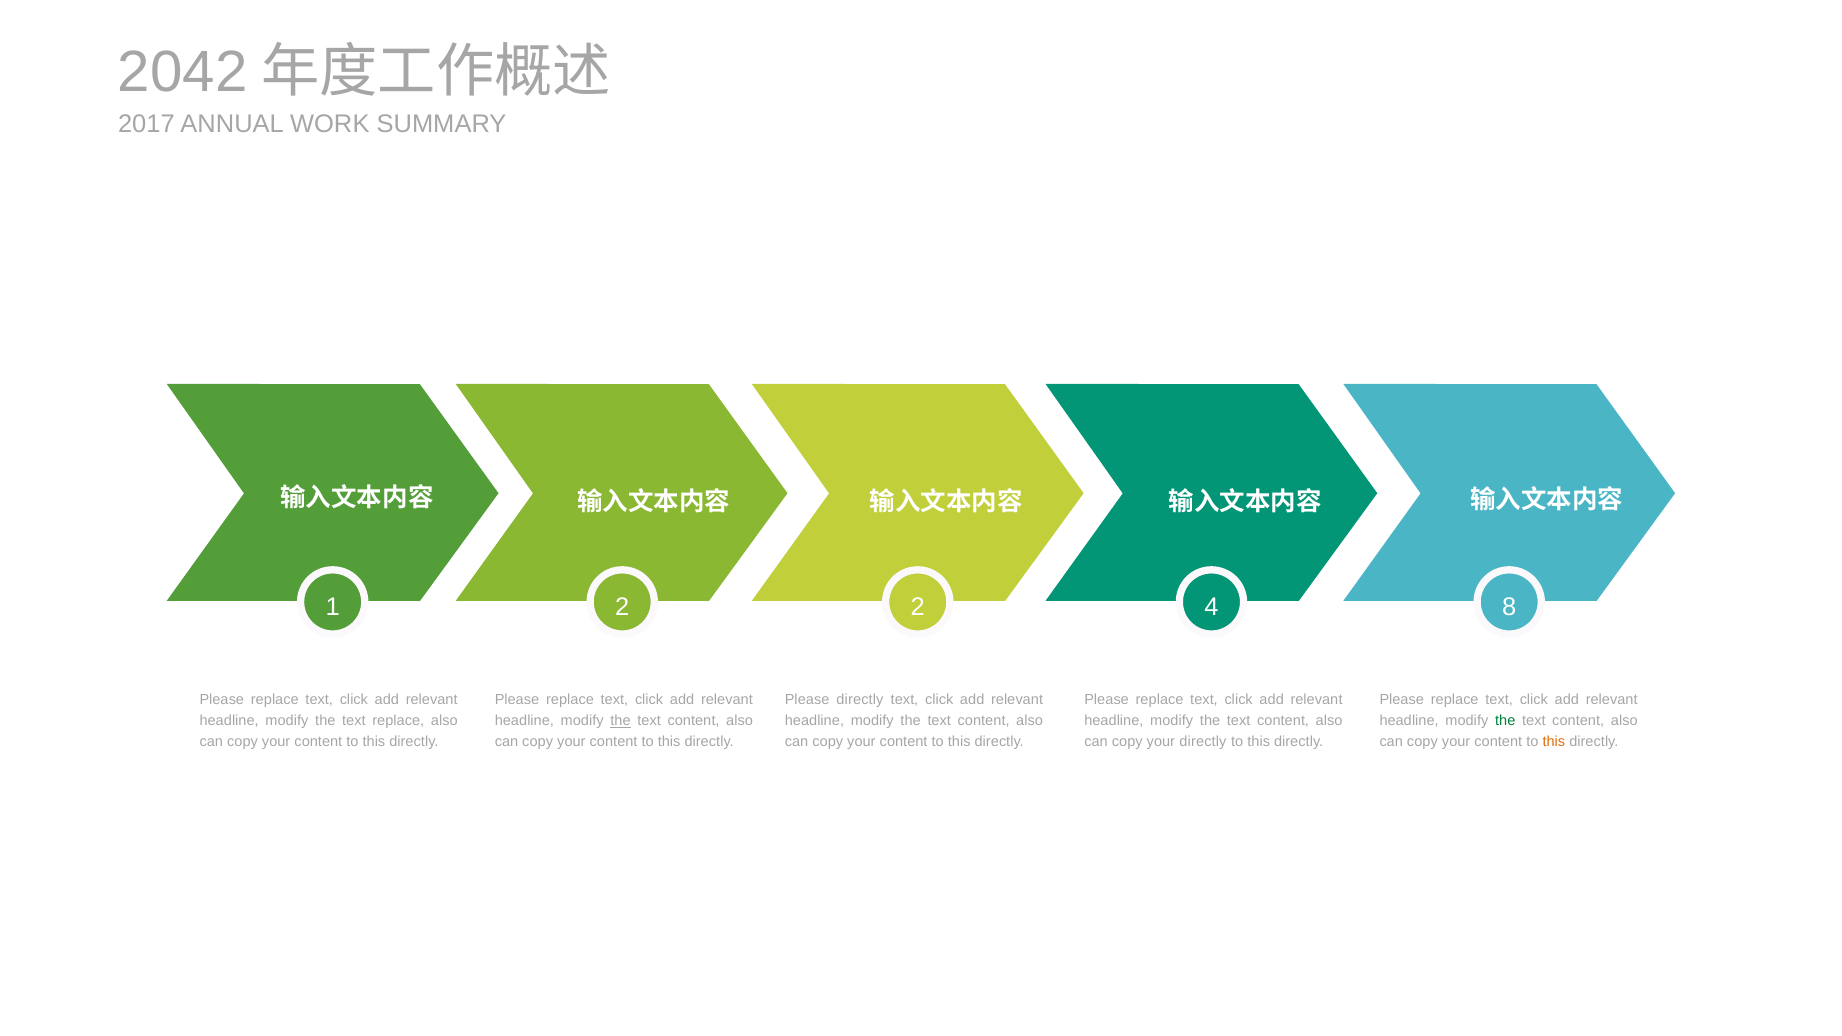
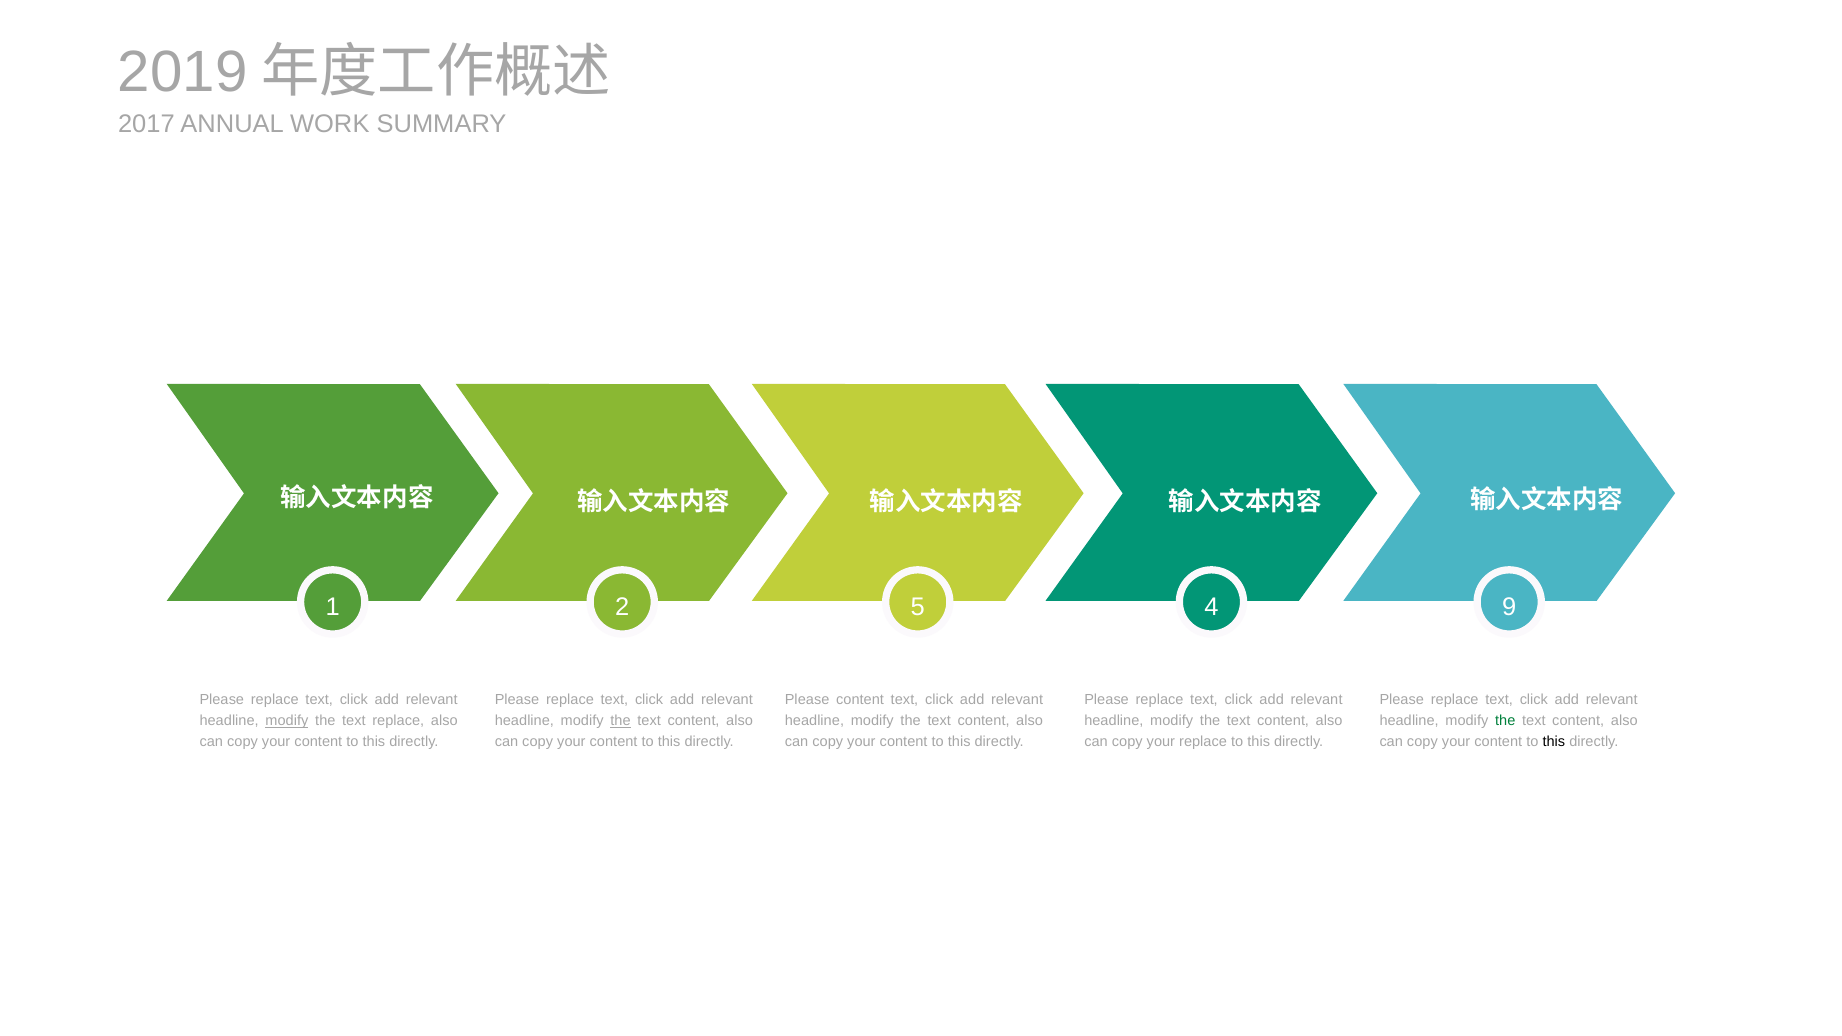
2042: 2042 -> 2019
2 2: 2 -> 5
8: 8 -> 9
Please directly: directly -> content
modify at (287, 721) underline: none -> present
your directly: directly -> replace
this at (1554, 742) colour: orange -> black
